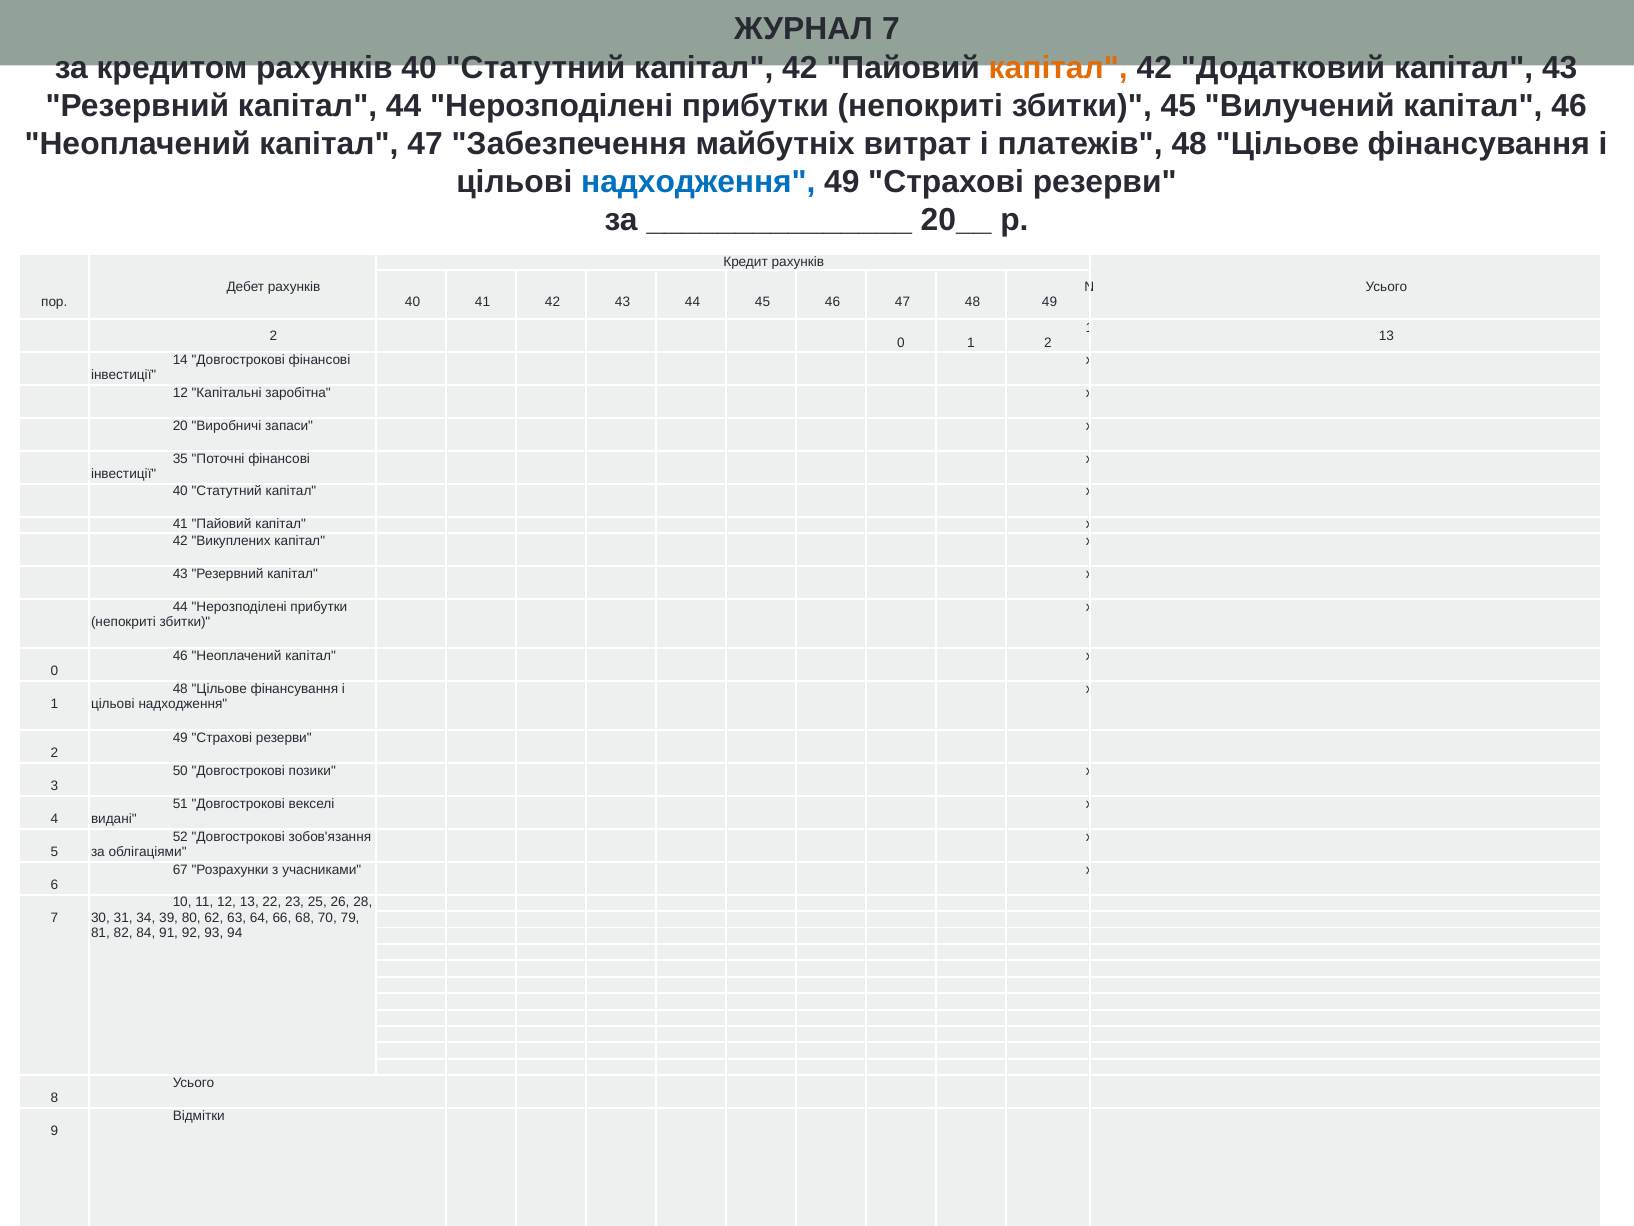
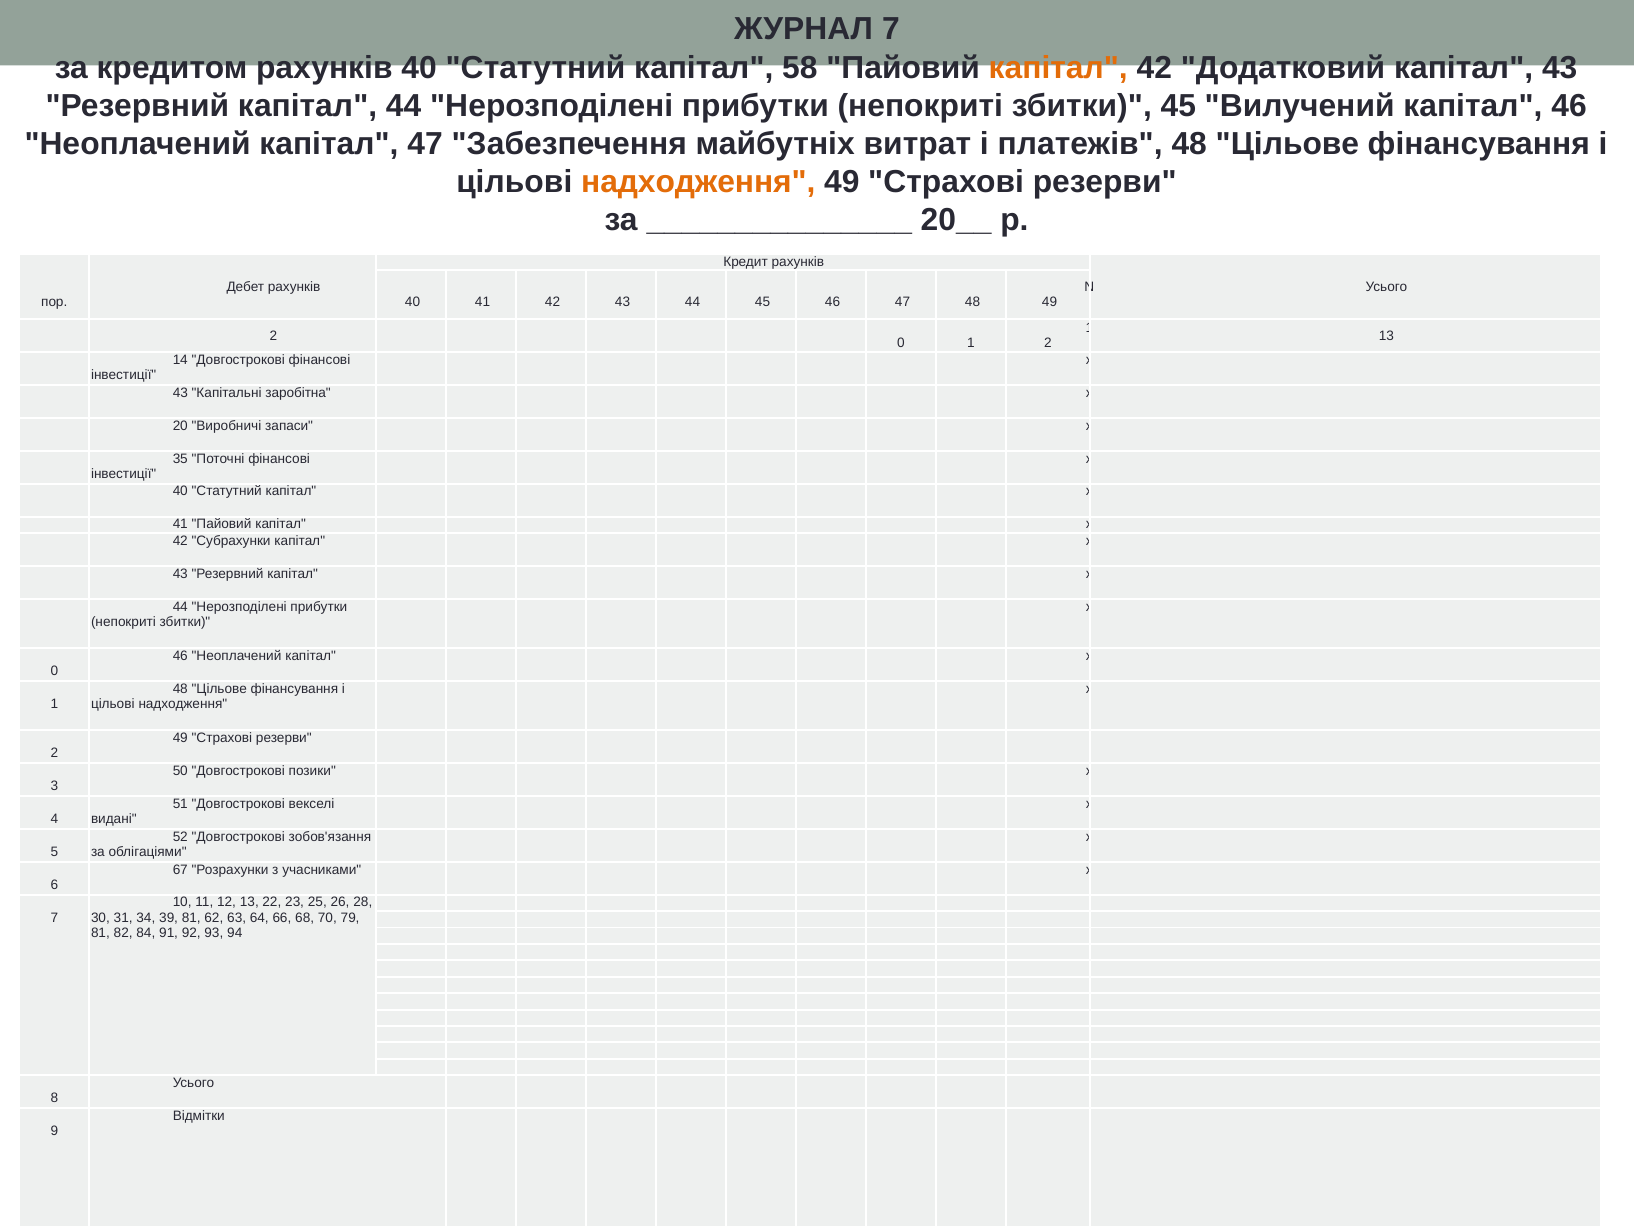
Статутний капітал 42: 42 -> 58
надходження at (698, 182) colour: blue -> orange
12 at (180, 393): 12 -> 43
Викуплених: Викуплених -> Субрахунки
39 80: 80 -> 81
